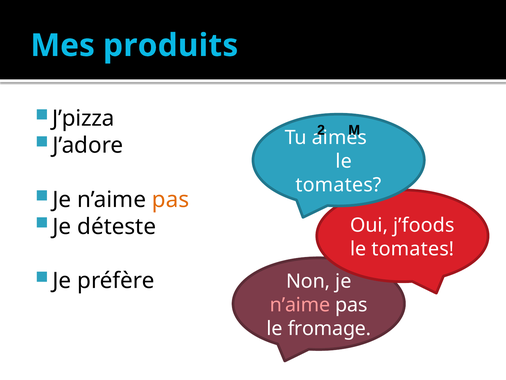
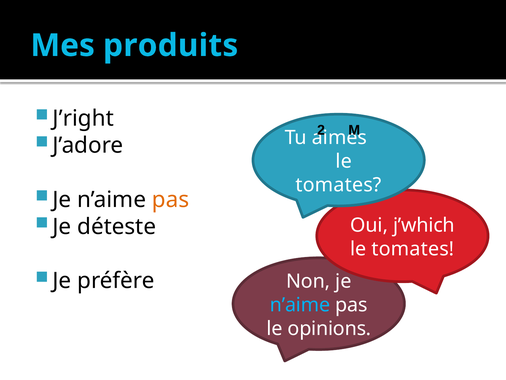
J’pizza: J’pizza -> J’right
j’foods: j’foods -> j’which
n’aime at (300, 305) colour: pink -> light blue
fromage: fromage -> opinions
